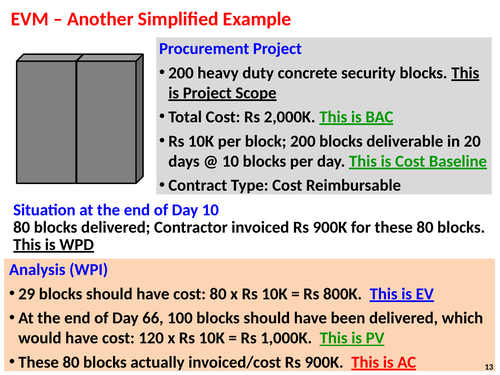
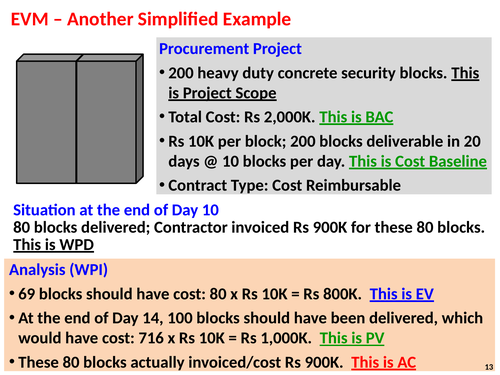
29: 29 -> 69
66: 66 -> 14
120: 120 -> 716
